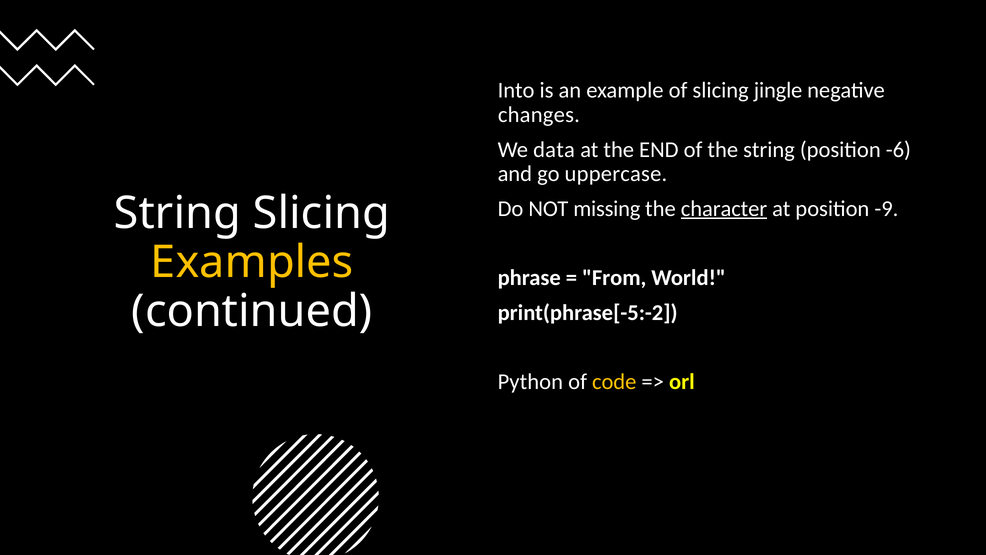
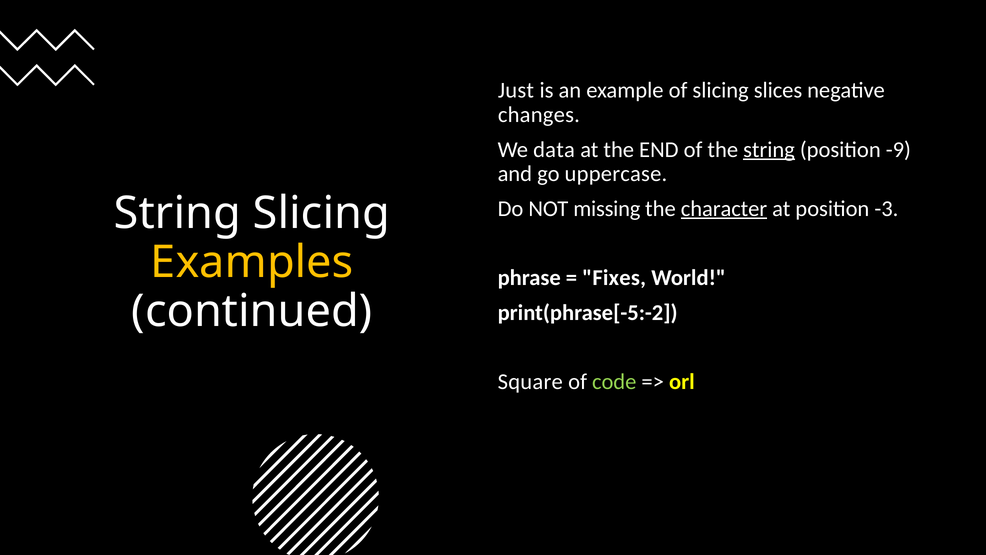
Into: Into -> Just
jingle: jingle -> slices
string at (769, 149) underline: none -> present
-6: -6 -> -9
-9: -9 -> -3
From: From -> Fixes
Python: Python -> Square
code colour: yellow -> light green
